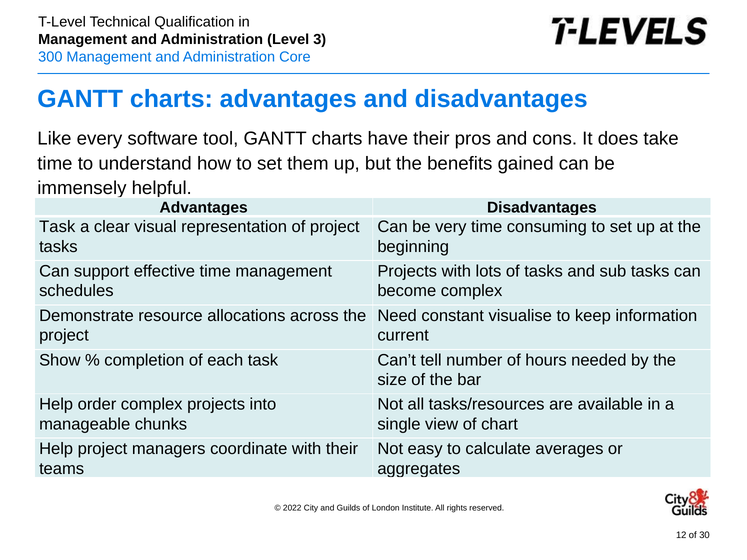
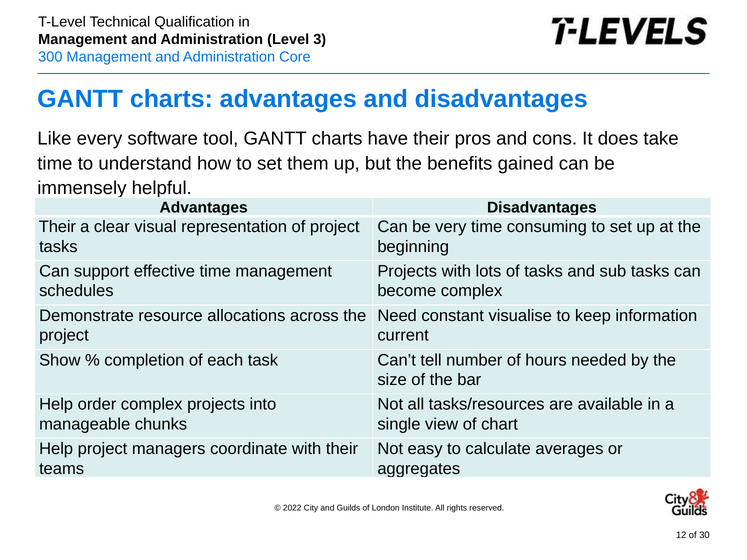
Task at (57, 227): Task -> Their
